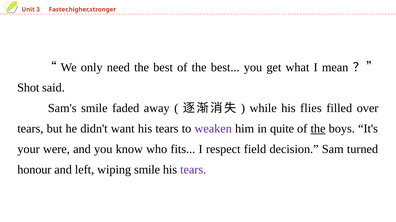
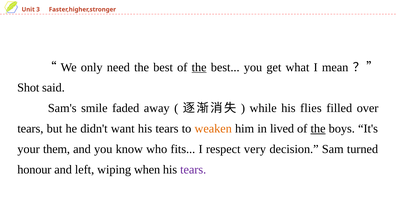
the at (199, 67) underline: none -> present
weaken colour: purple -> orange
quite: quite -> lived
were: were -> them
field: field -> very
wiping smile: smile -> when
